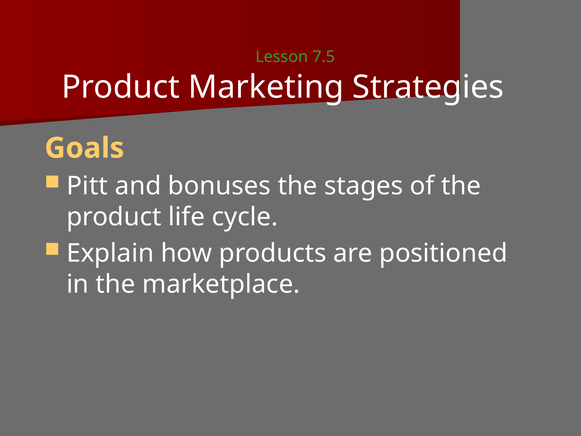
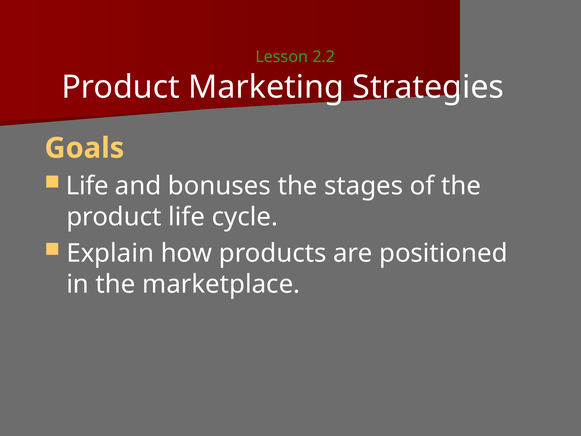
7.5: 7.5 -> 2.2
Pitt at (87, 186): Pitt -> Life
